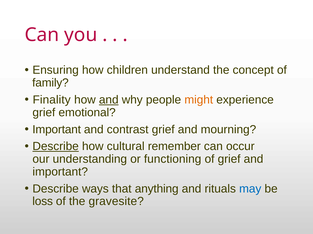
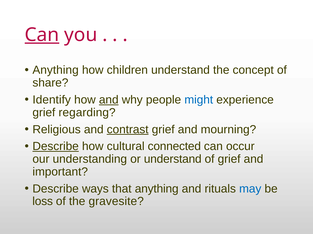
Can at (42, 35) underline: none -> present
Ensuring at (56, 70): Ensuring -> Anything
family: family -> share
Finality: Finality -> Identify
might colour: orange -> blue
emotional: emotional -> regarding
Important at (57, 130): Important -> Religious
contrast underline: none -> present
remember: remember -> connected
or functioning: functioning -> understand
